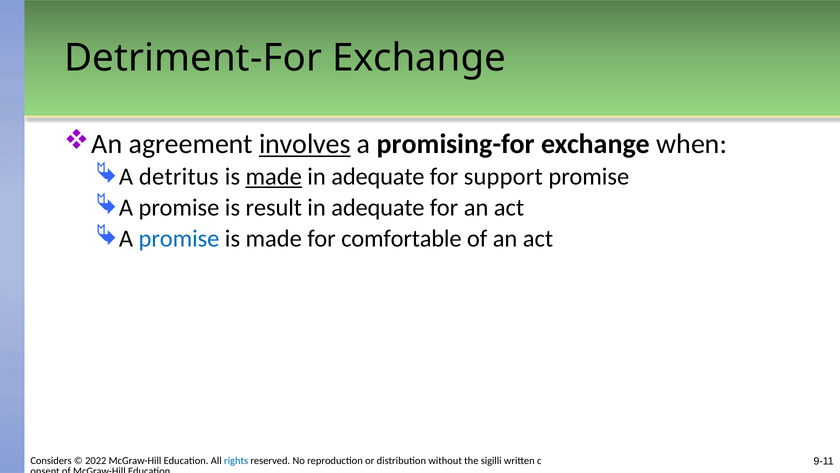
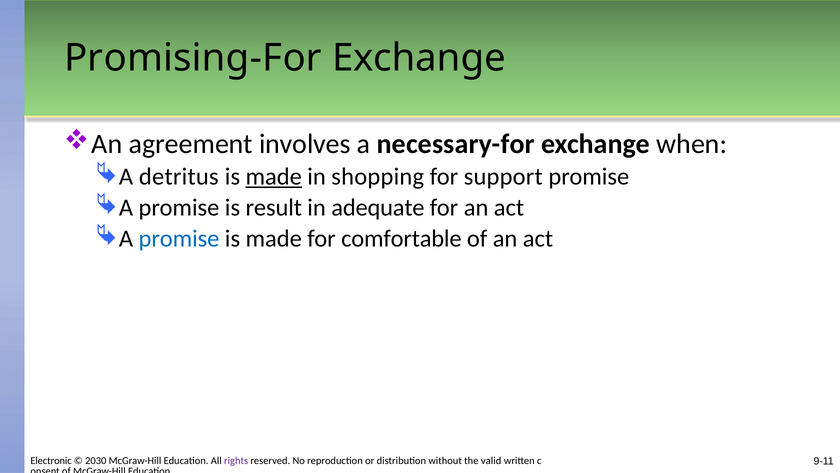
Detriment-For: Detriment-For -> Promising-For
involves underline: present -> none
promising-for: promising-for -> necessary-for
adequate at (378, 177): adequate -> shopping
Considers: Considers -> Electronic
2022: 2022 -> 2030
rights colour: blue -> purple
sigilli: sigilli -> valid
